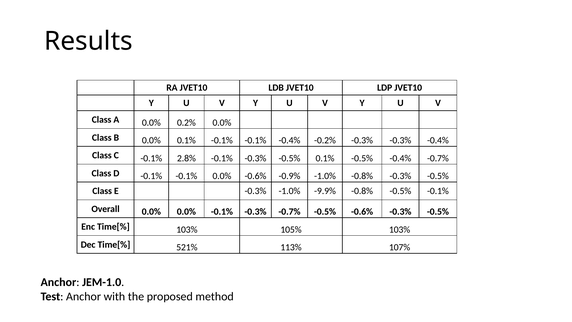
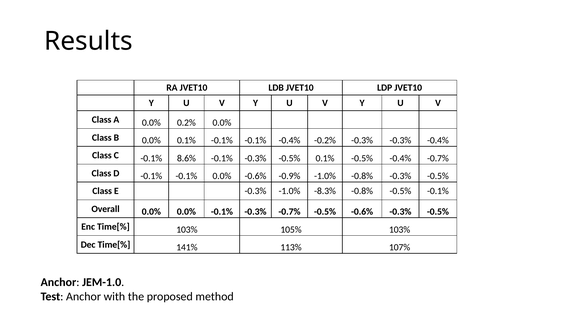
2.8%: 2.8% -> 8.6%
-9.9%: -9.9% -> -8.3%
521%: 521% -> 141%
